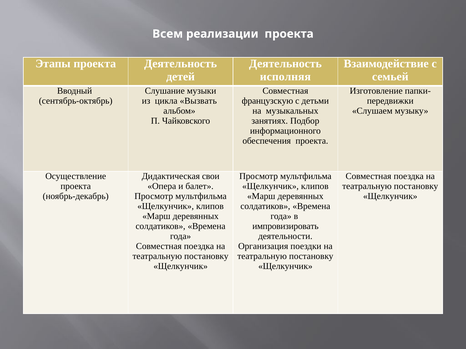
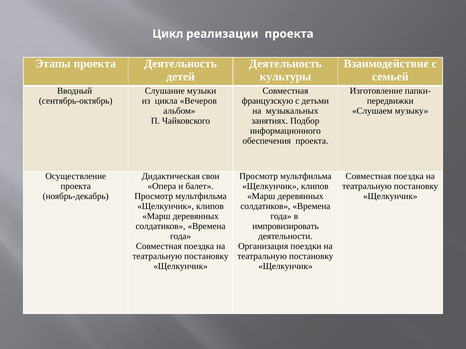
Всем: Всем -> Цикл
исполняя: исполняя -> культуры
Вызвать: Вызвать -> Вечеров
